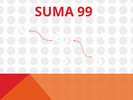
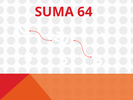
99: 99 -> 64
